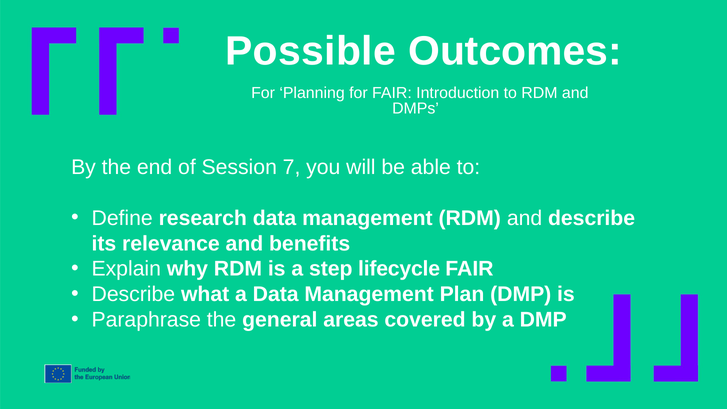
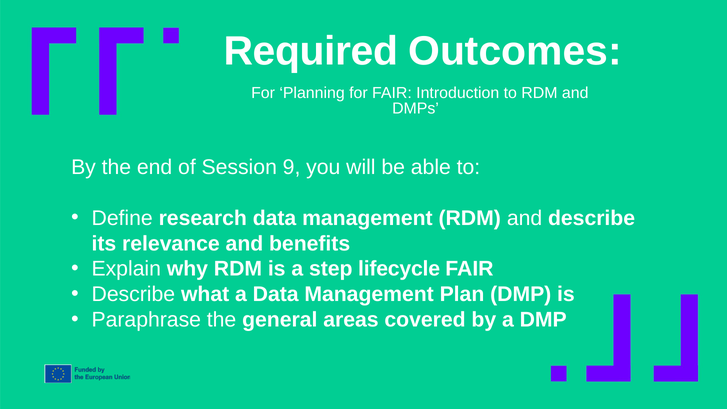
Possible: Possible -> Required
7: 7 -> 9
